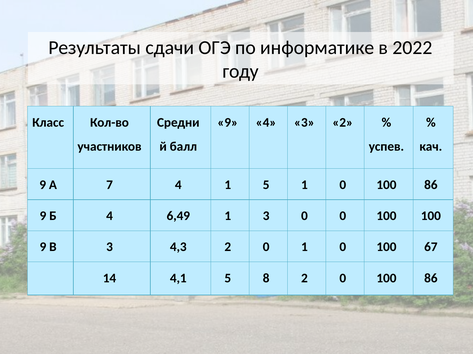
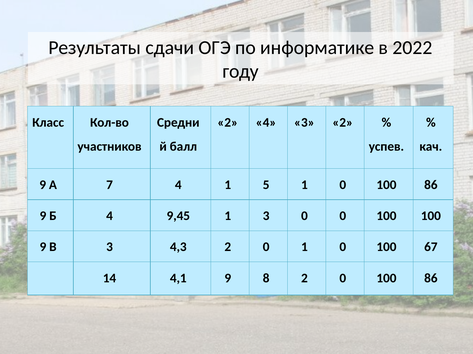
9 at (228, 123): 9 -> 2
6,49: 6,49 -> 9,45
4,1 5: 5 -> 9
